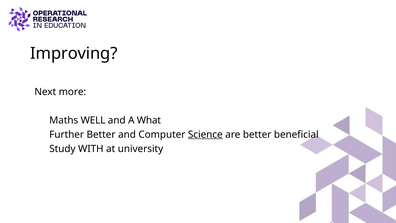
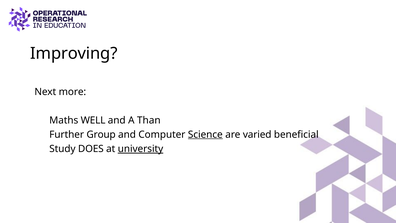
What: What -> Than
Further Better: Better -> Group
are better: better -> varied
WITH: WITH -> DOES
university underline: none -> present
